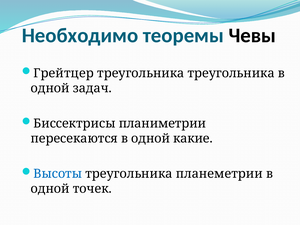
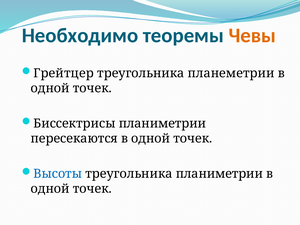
Чевы colour: black -> orange
треугольника треугольника: треугольника -> планеметрии
задач at (92, 88): задач -> точек
пересекаются в одной какие: какие -> точек
треугольника планеметрии: планеметрии -> планиметрии
